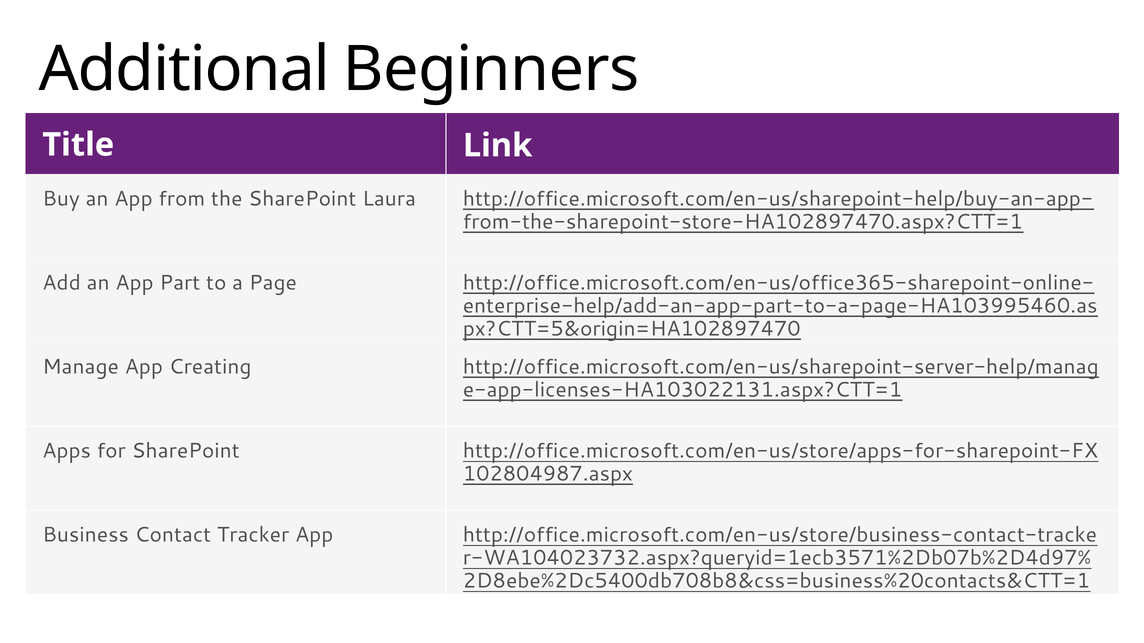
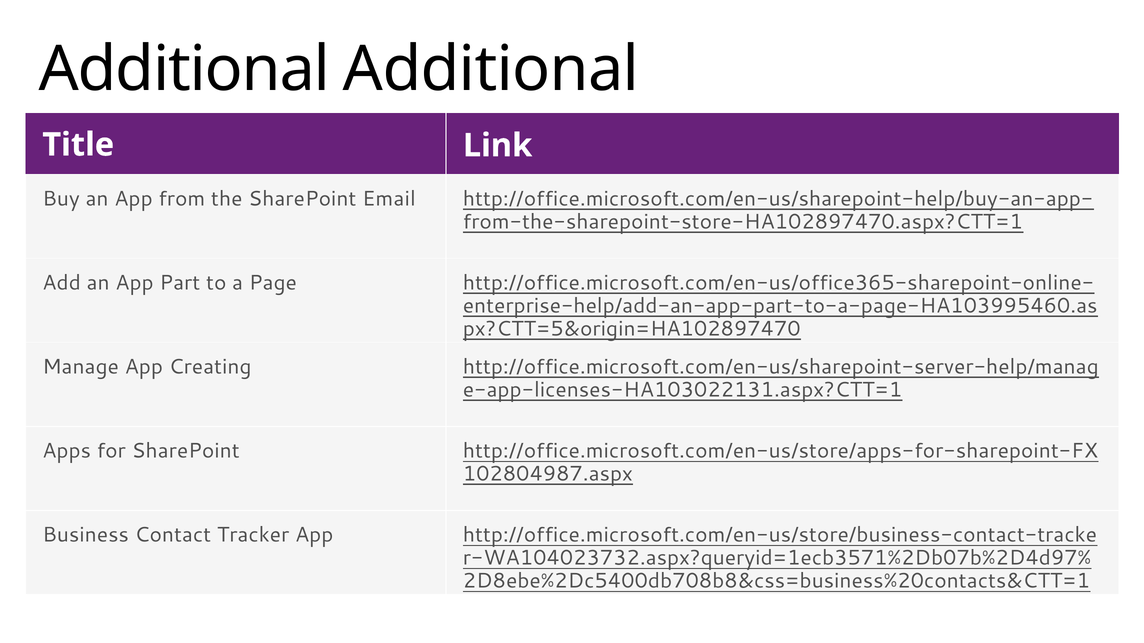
Additional Beginners: Beginners -> Additional
Laura: Laura -> Email
